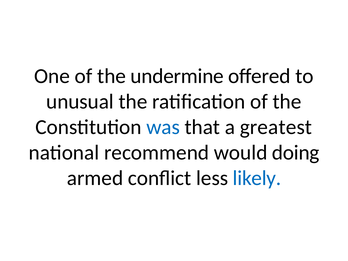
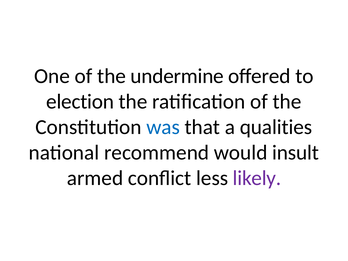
unusual: unusual -> election
greatest: greatest -> qualities
doing: doing -> insult
likely colour: blue -> purple
